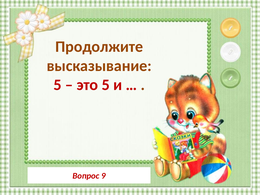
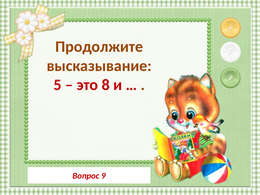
это 5: 5 -> 8
